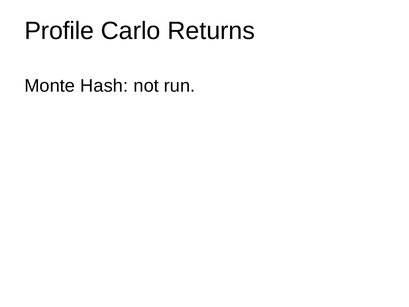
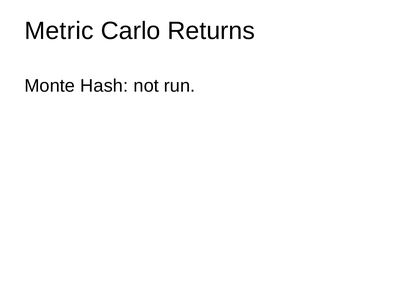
Profile: Profile -> Metric
